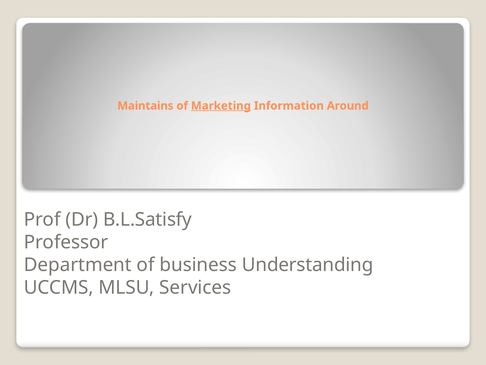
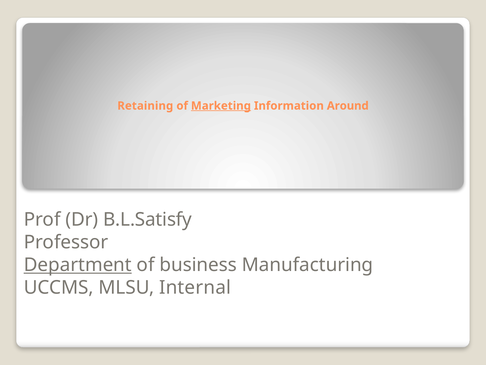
Maintains: Maintains -> Retaining
Department underline: none -> present
Understanding: Understanding -> Manufacturing
Services: Services -> Internal
